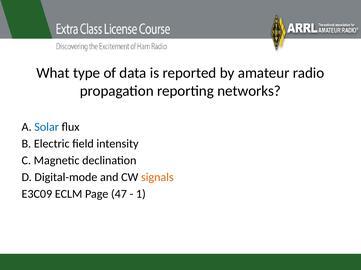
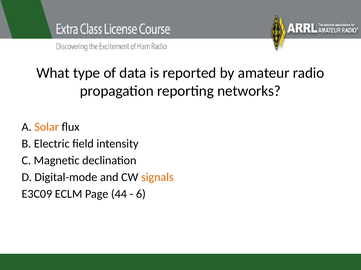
Solar colour: blue -> orange
47: 47 -> 44
1: 1 -> 6
